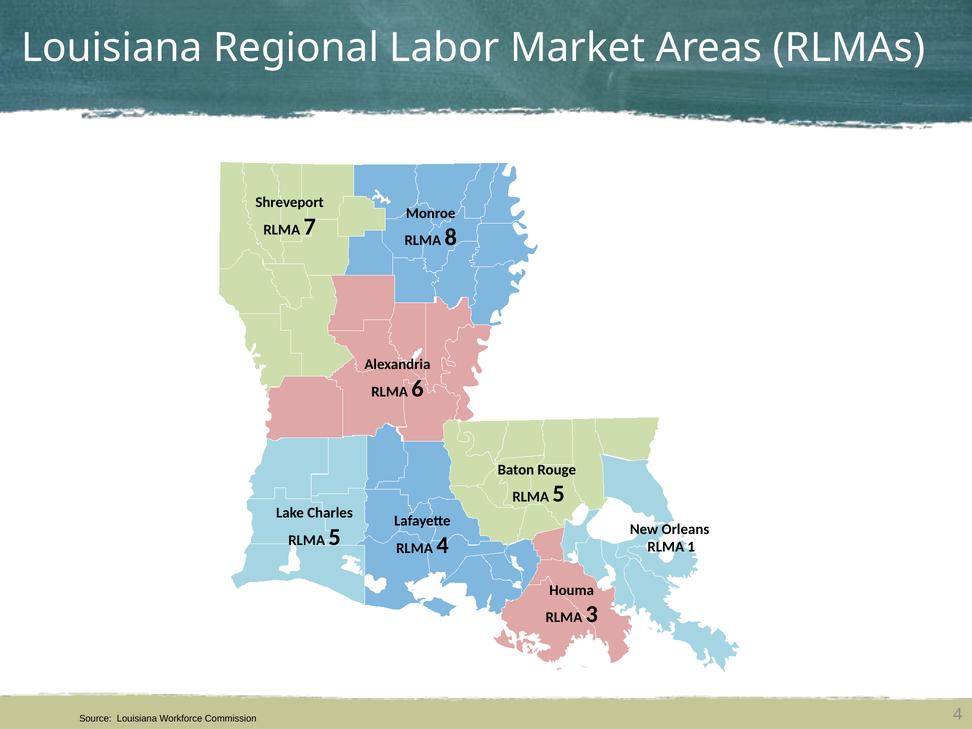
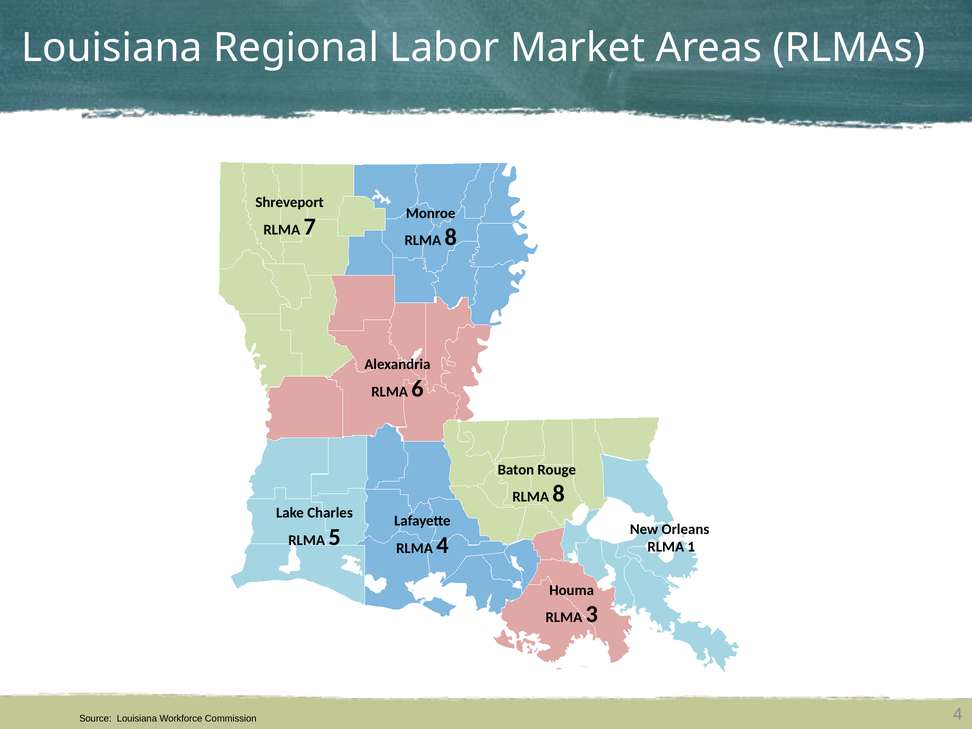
5 at (559, 494): 5 -> 8
